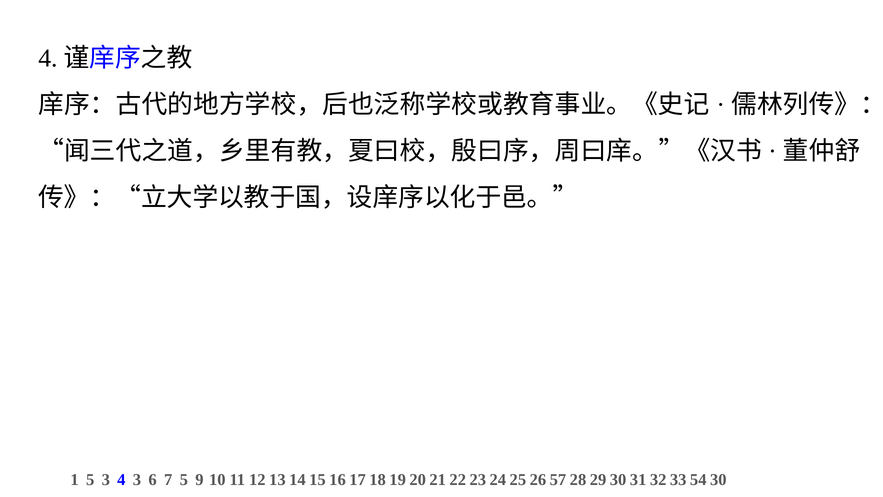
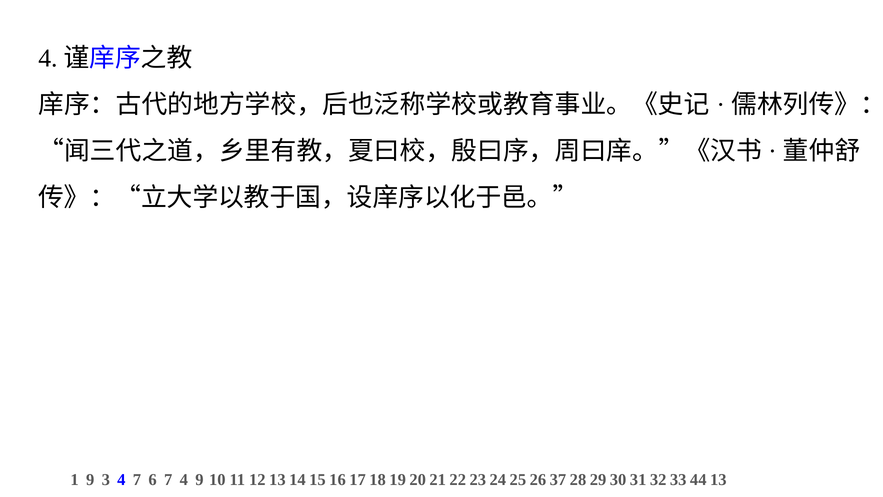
1 5: 5 -> 9
4 3: 3 -> 7
7 5: 5 -> 4
57: 57 -> 37
54: 54 -> 44
30: 30 -> 13
